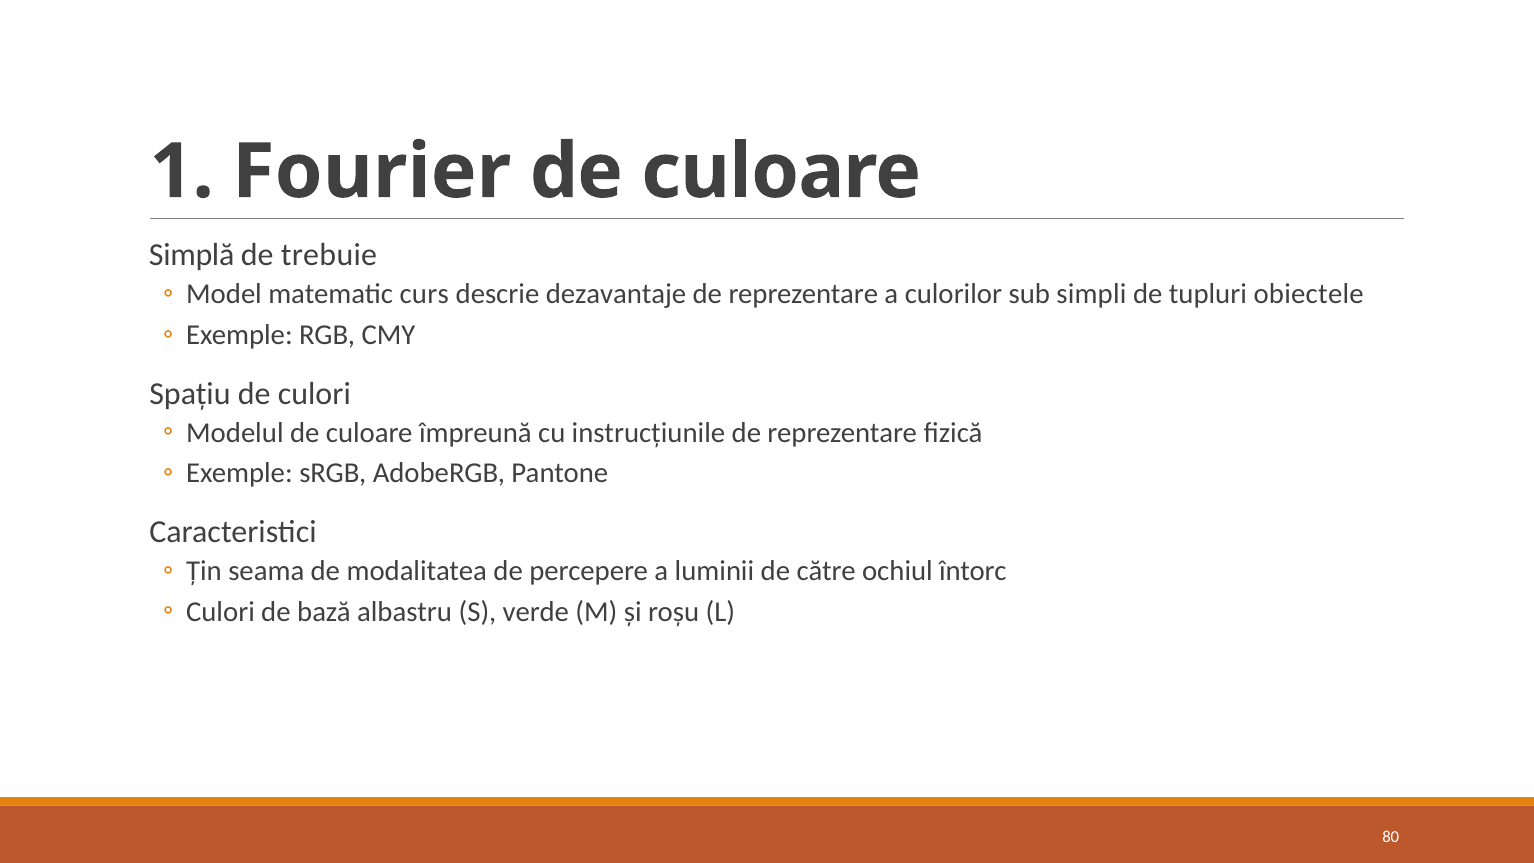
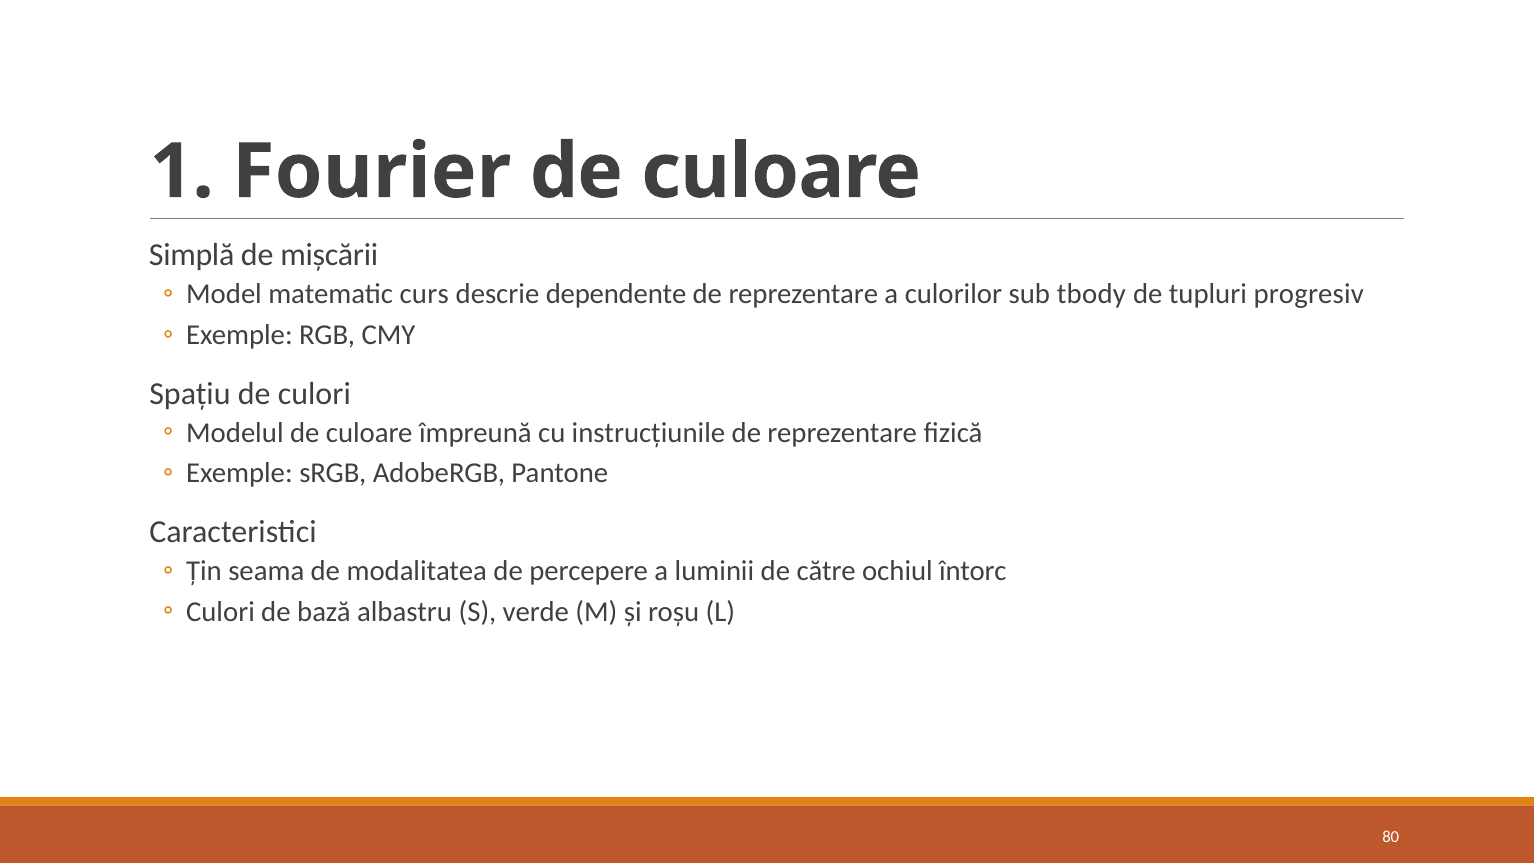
trebuie: trebuie -> mișcării
dezavantaje: dezavantaje -> dependente
simpli: simpli -> tbody
obiectele: obiectele -> progresiv
